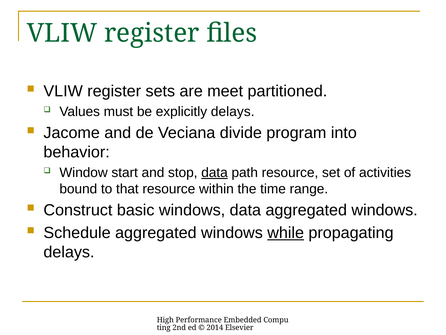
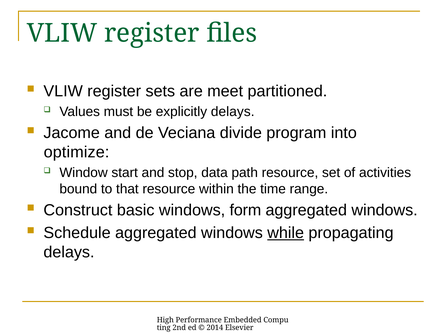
behavior: behavior -> optimize
data at (215, 172) underline: present -> none
windows data: data -> form
